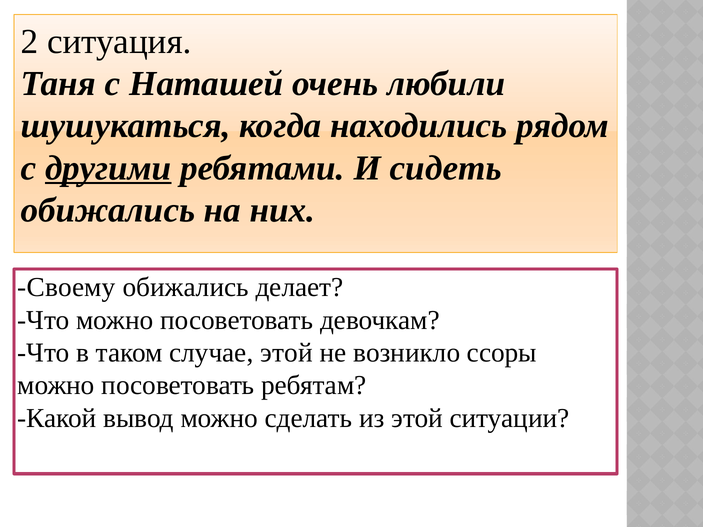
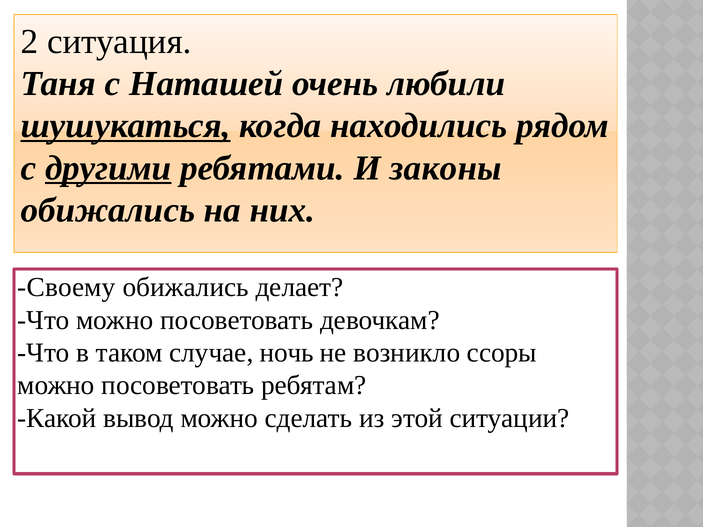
шушукаться underline: none -> present
сидеть: сидеть -> законы
случае этой: этой -> ночь
